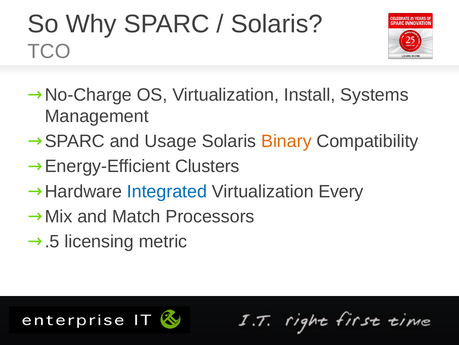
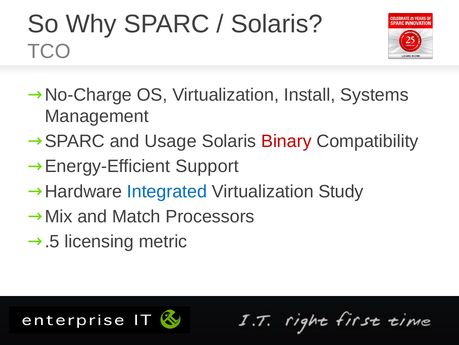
Binary colour: orange -> red
Clusters: Clusters -> Support
Every: Every -> Study
